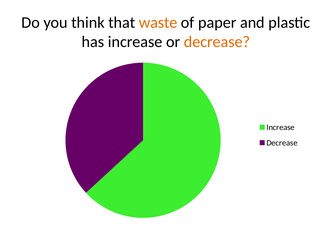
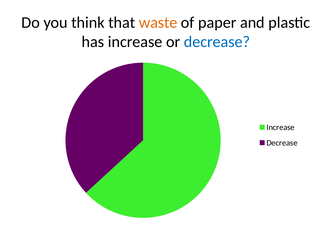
decrease at (217, 42) colour: orange -> blue
